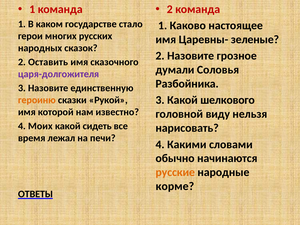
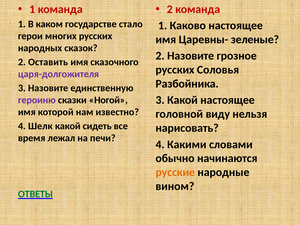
думали at (175, 70): думали -> русских
Какой шелкового: шелкового -> настоящее
героиню colour: orange -> purple
Рукой: Рукой -> Ногой
Моих: Моих -> Шелк
корме: корме -> вином
ОТВЕТЫ colour: black -> green
